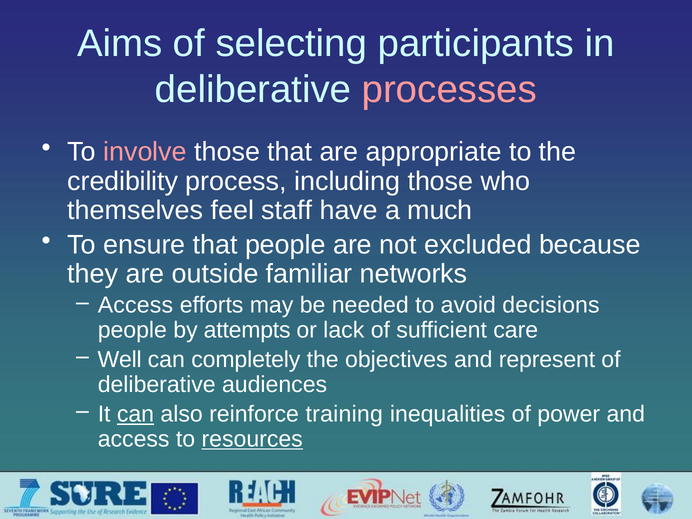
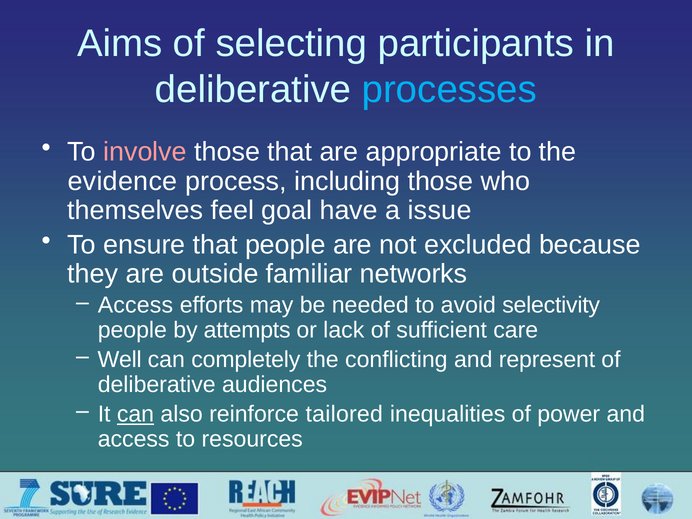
processes colour: pink -> light blue
credibility: credibility -> evidence
staff: staff -> goal
much: much -> issue
decisions: decisions -> selectivity
objectives: objectives -> conflicting
training: training -> tailored
resources underline: present -> none
